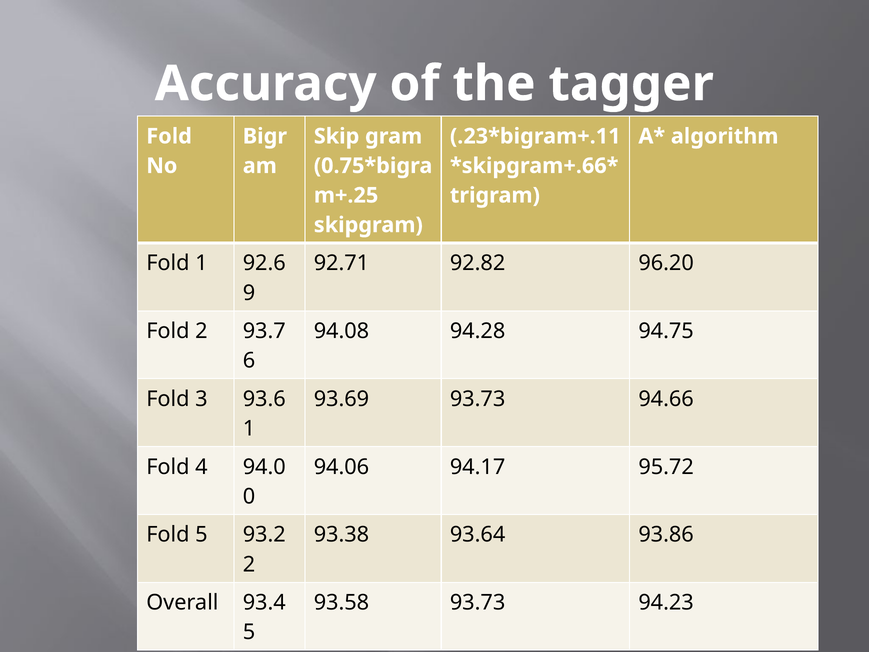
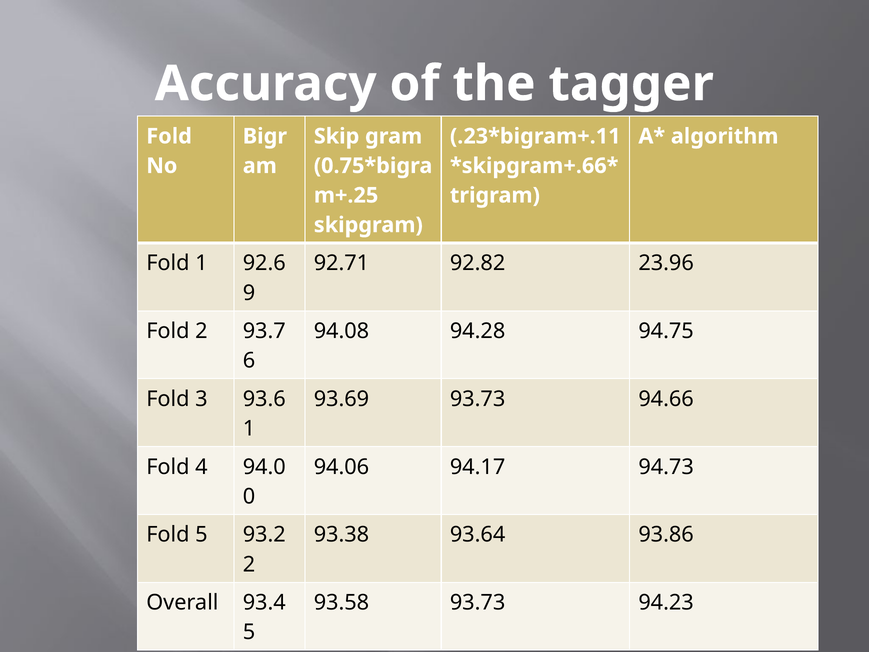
96.20: 96.20 -> 23.96
95.72: 95.72 -> 94.73
